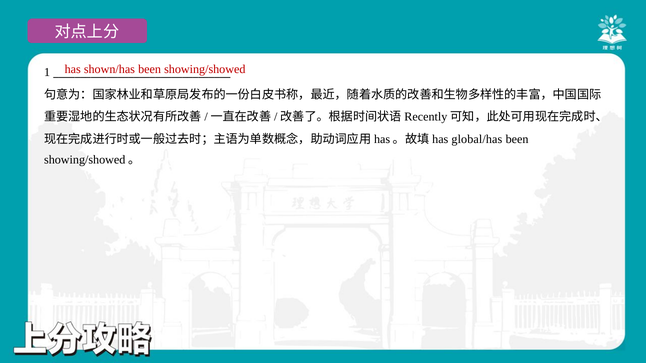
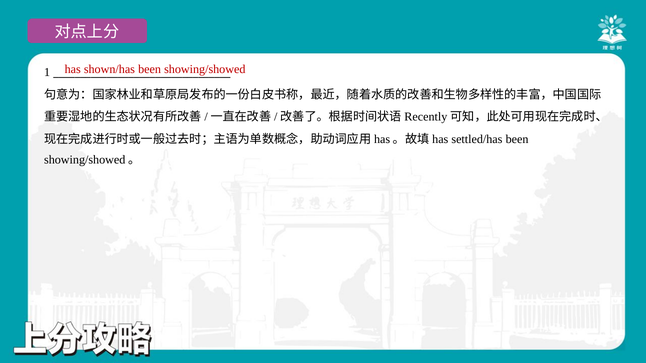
global/has: global/has -> settled/has
